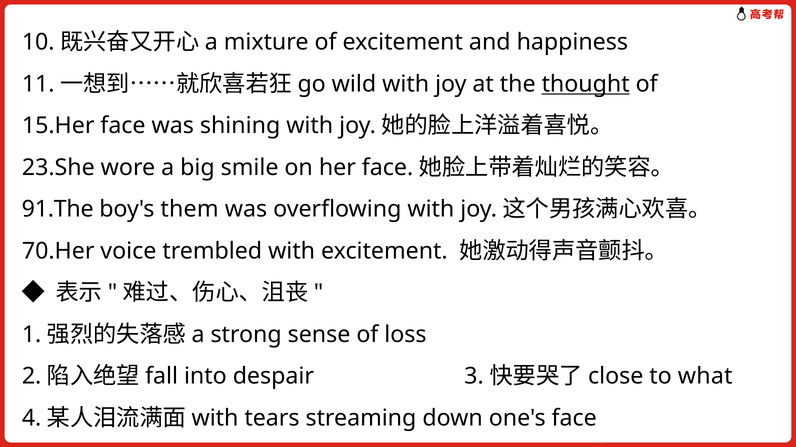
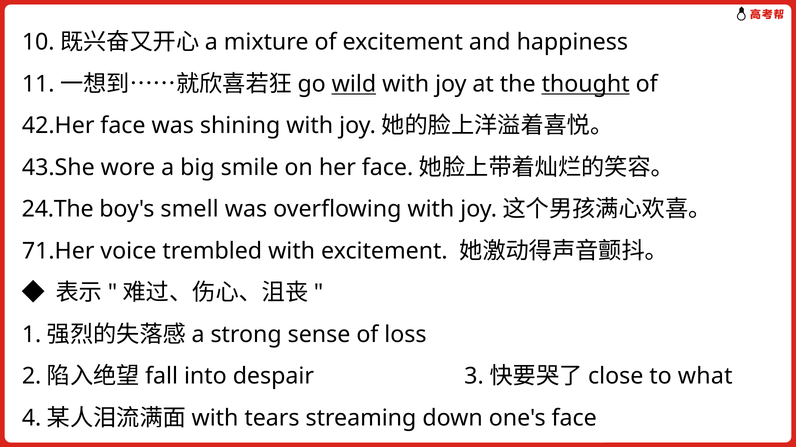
wild underline: none -> present
15.Her: 15.Her -> 42.Her
23.She: 23.She -> 43.She
91.The: 91.The -> 24.The
them: them -> smell
70.Her: 70.Her -> 71.Her
